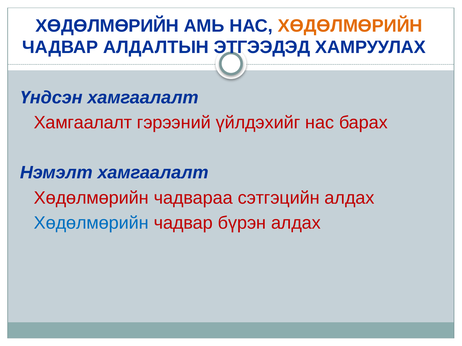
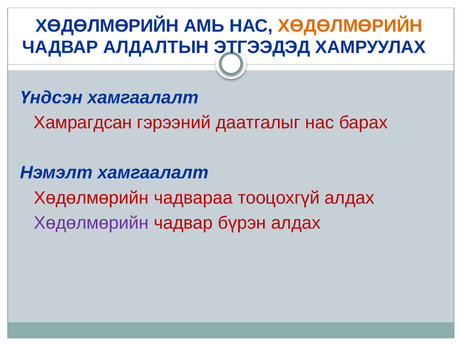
Хамгаалалт at (83, 123): Хамгаалалт -> Хамрагдсан
үйлдэхийг: үйлдэхийг -> даатгалыг
сэтгэцийн: сэтгэцийн -> тооцохгүй
Хөдөлмөрийн at (91, 223) colour: blue -> purple
